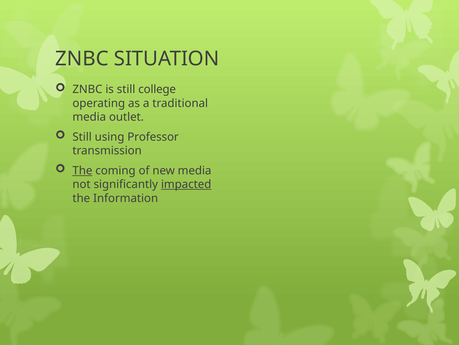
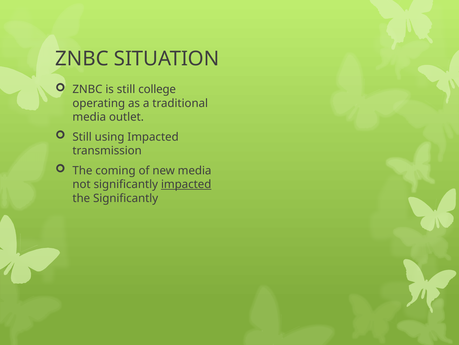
using Professor: Professor -> Impacted
The at (82, 170) underline: present -> none
the Information: Information -> Significantly
